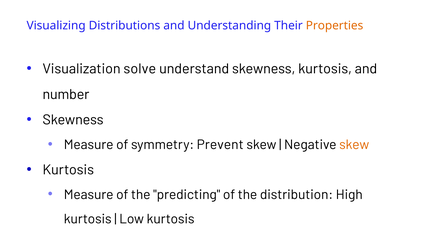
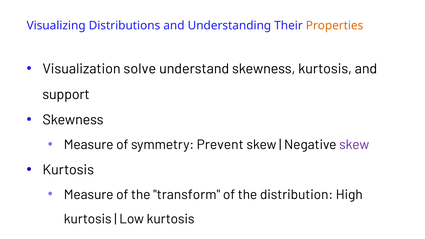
number: number -> support
skew at (354, 145) colour: orange -> purple
predicting: predicting -> transform
